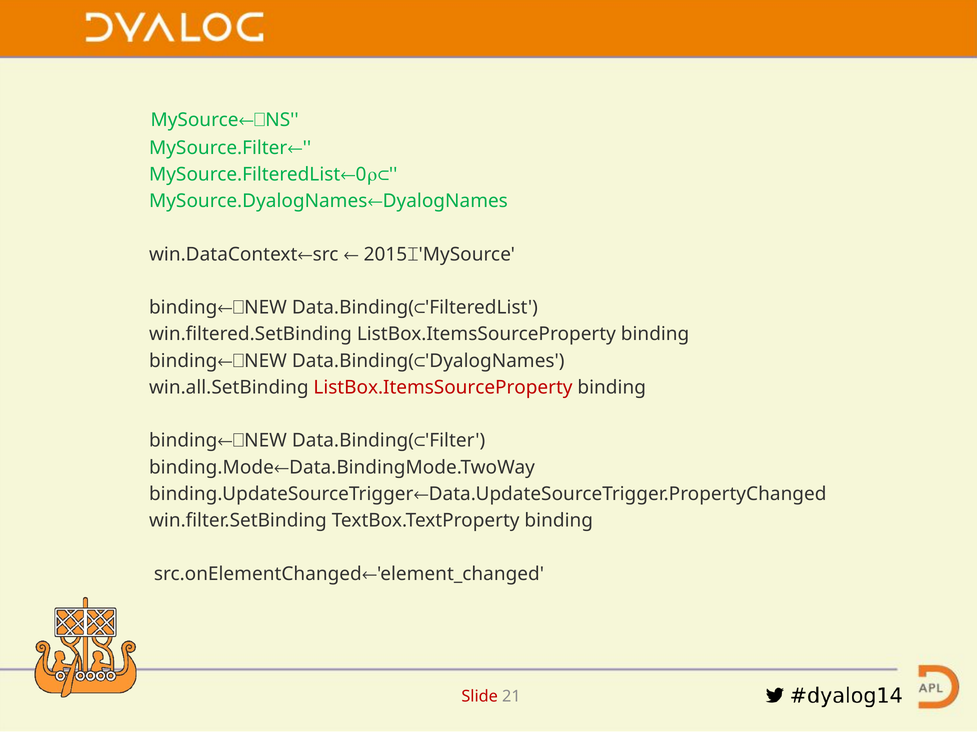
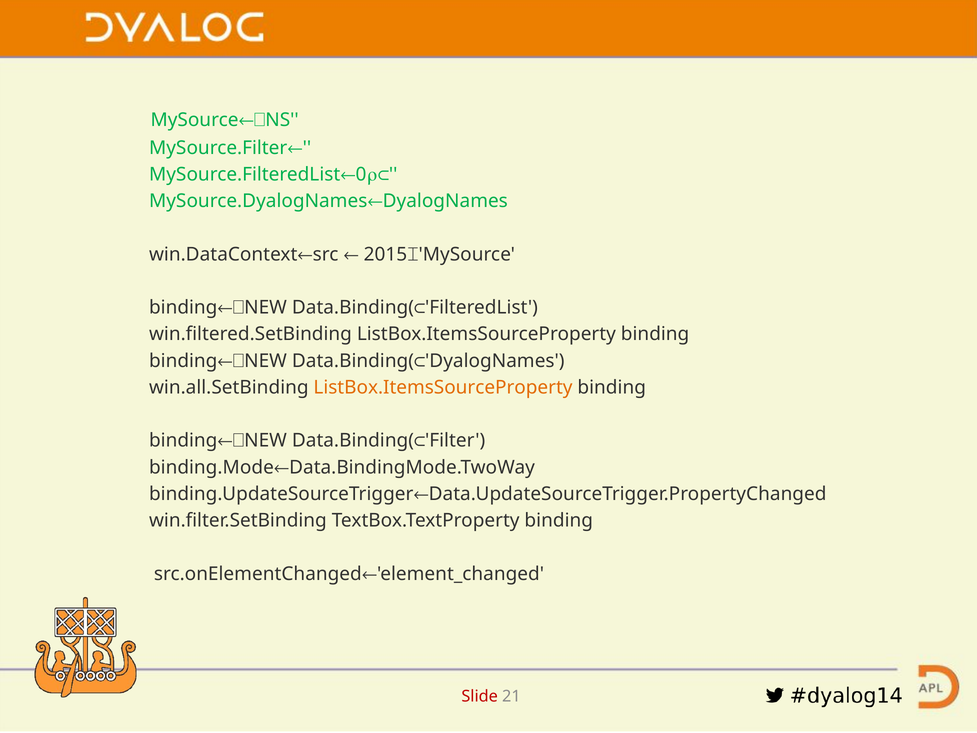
ListBox.ItemsSourceProperty at (443, 387) colour: red -> orange
